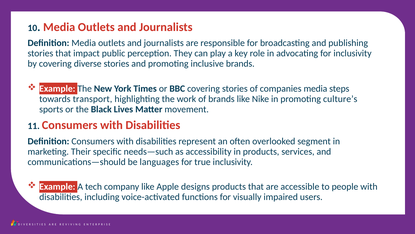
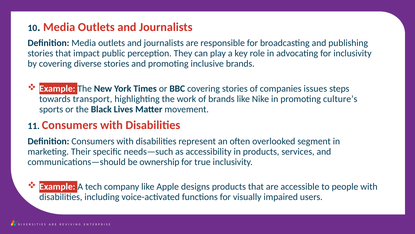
companies media: media -> issues
languages: languages -> ownership
